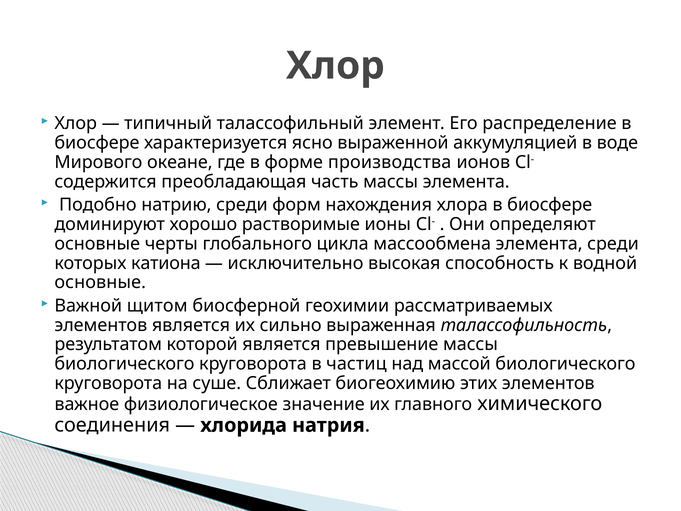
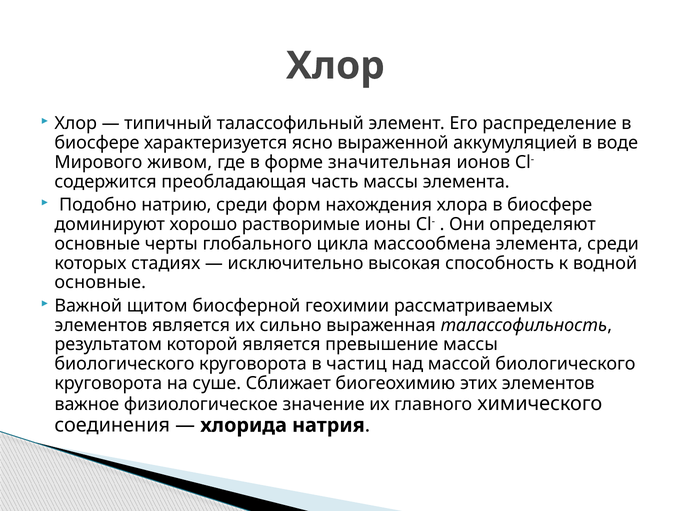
океане: океане -> живом
производства: производства -> значительная
катиона: катиона -> стадиях
